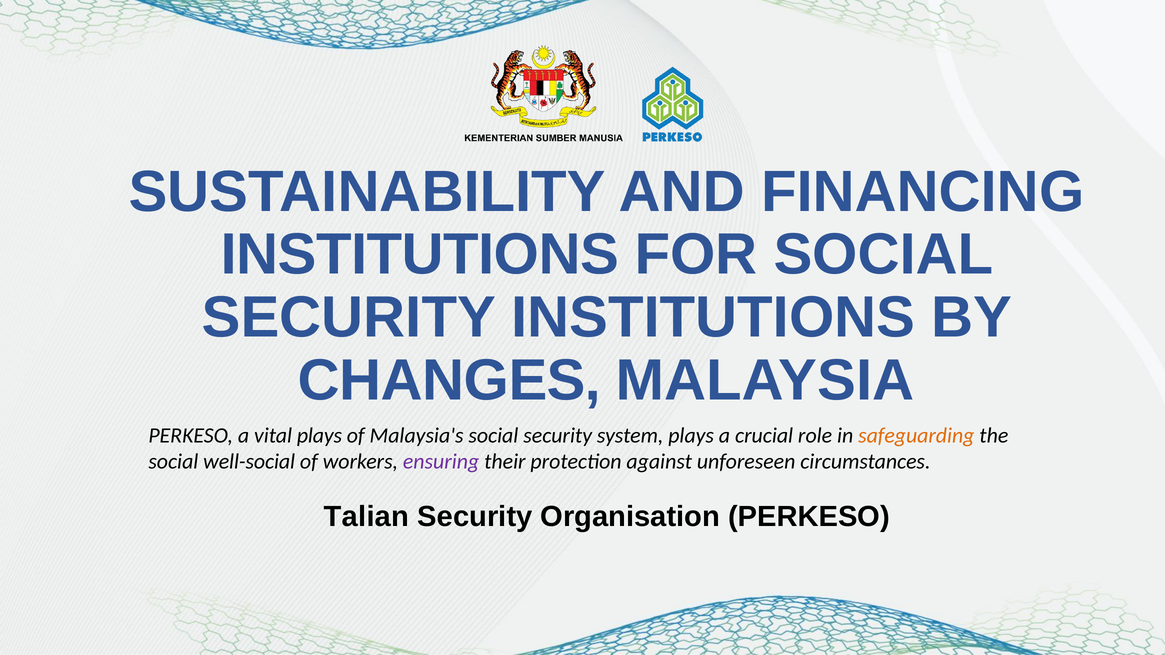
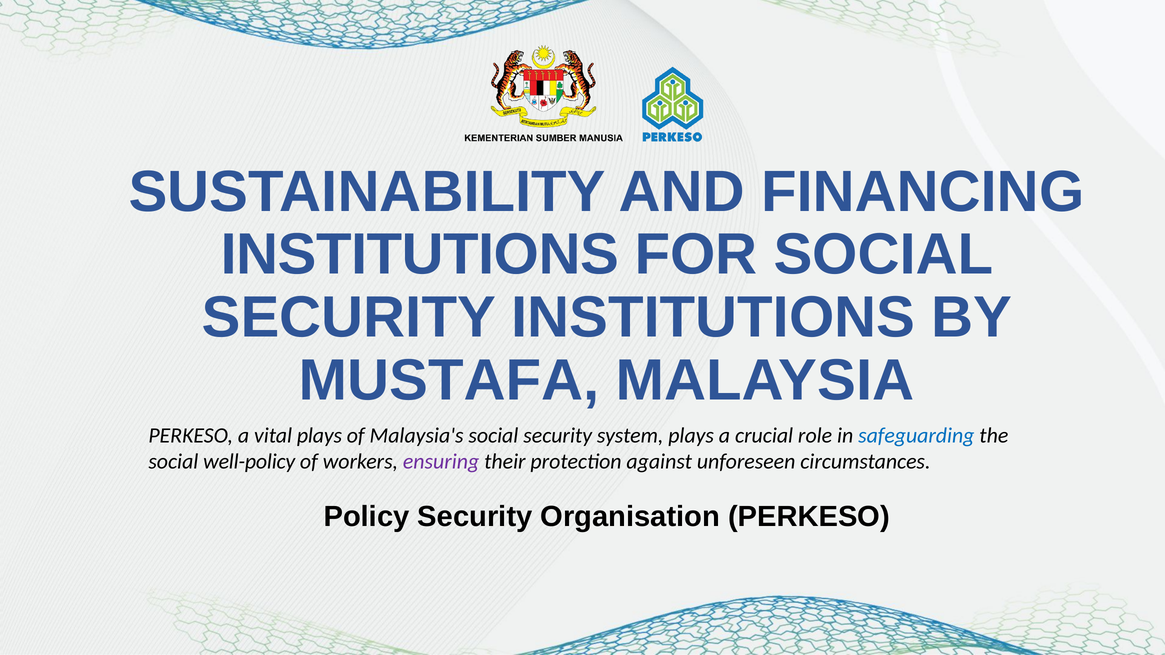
CHANGES: CHANGES -> MUSTAFA
safeguarding colour: orange -> blue
well-social: well-social -> well-policy
Talian: Talian -> Policy
